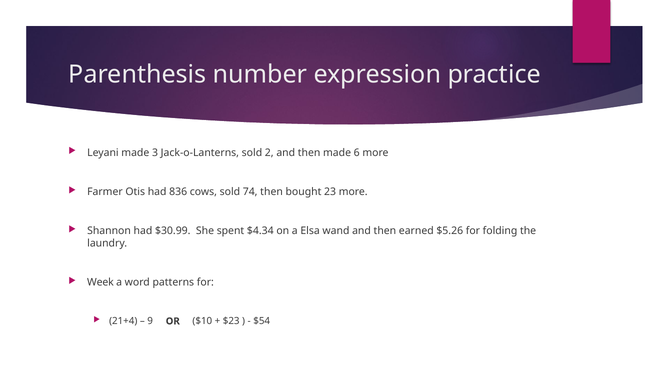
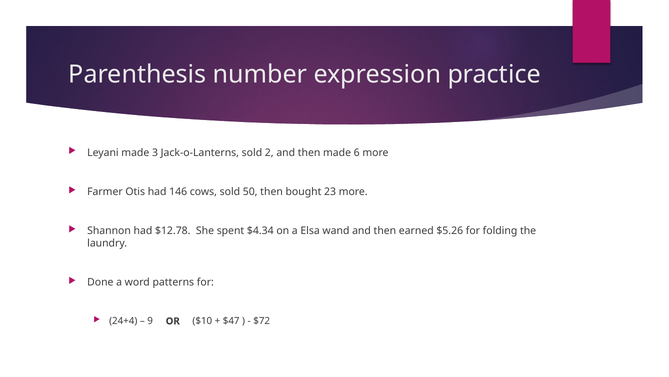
836: 836 -> 146
74: 74 -> 50
$30.99: $30.99 -> $12.78
Week: Week -> Done
21+4: 21+4 -> 24+4
$23: $23 -> $47
$54: $54 -> $72
